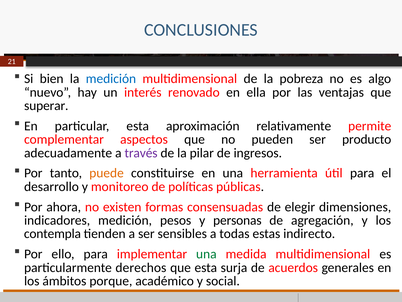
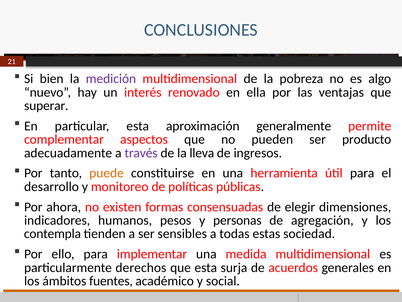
medición at (111, 79) colour: blue -> purple
relativamente: relativamente -> generalmente
pilar: pilar -> lleva
indicadores medición: medición -> humanos
indirecto: indirecto -> sociedad
una at (206, 254) colour: green -> black
porque: porque -> fuentes
